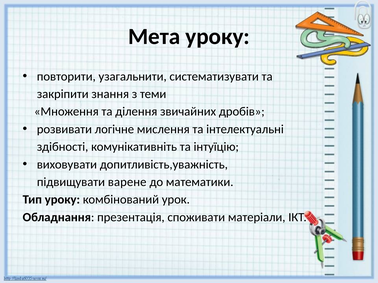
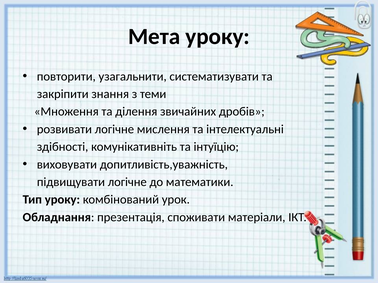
підвищувати варене: варене -> логічне
